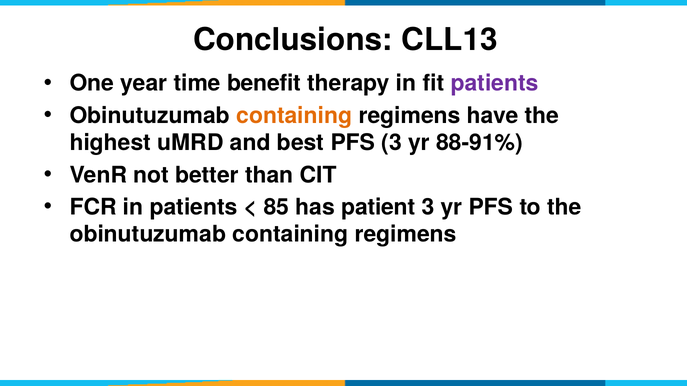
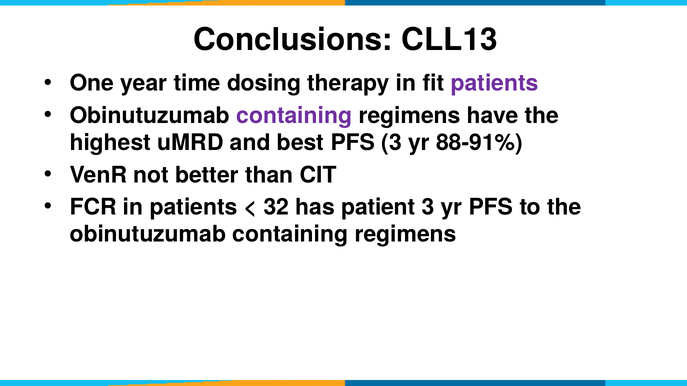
benefit: benefit -> dosing
containing at (294, 116) colour: orange -> purple
85: 85 -> 32
